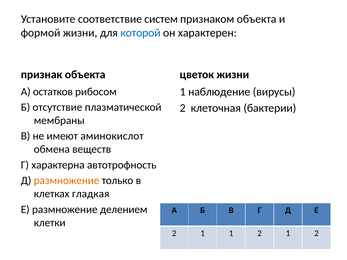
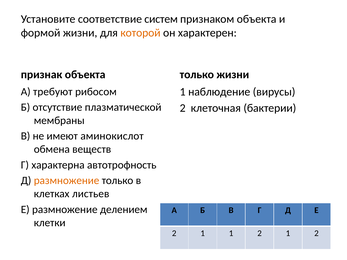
которой colour: blue -> orange
цветок at (197, 75): цветок -> только
остатков: остатков -> требуют
гладкая: гладкая -> листьев
